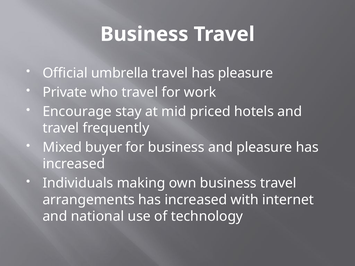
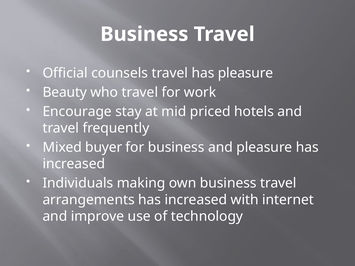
umbrella: umbrella -> counsels
Private: Private -> Beauty
national: national -> improve
